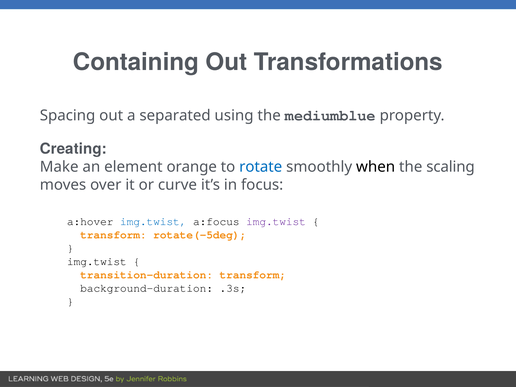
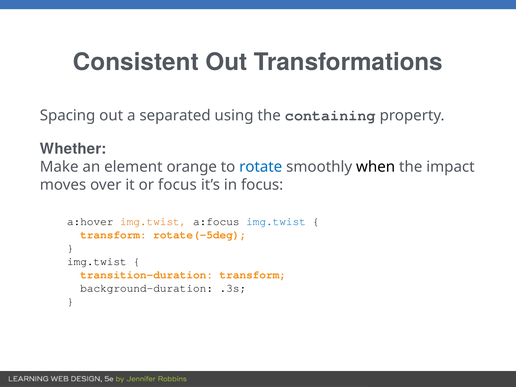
Containing: Containing -> Consistent
mediumblue: mediumblue -> containing
Creating: Creating -> Whether
scaling: scaling -> impact
or curve: curve -> focus
img.twist at (153, 222) colour: blue -> orange
img.twist at (276, 222) colour: purple -> blue
